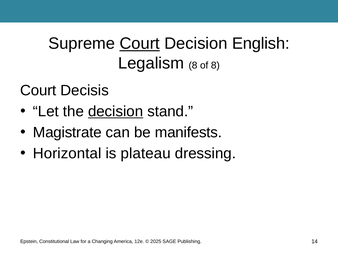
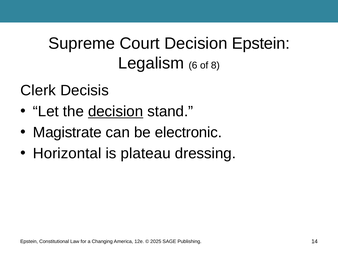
Court at (140, 44) underline: present -> none
Decision English: English -> Epstein
Legalism 8: 8 -> 6
Court at (38, 91): Court -> Clerk
manifests: manifests -> electronic
